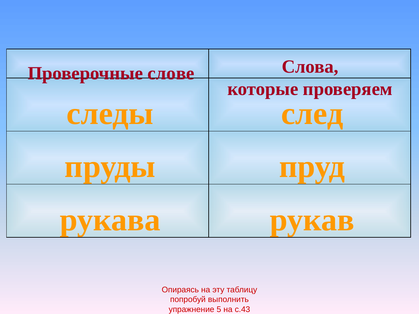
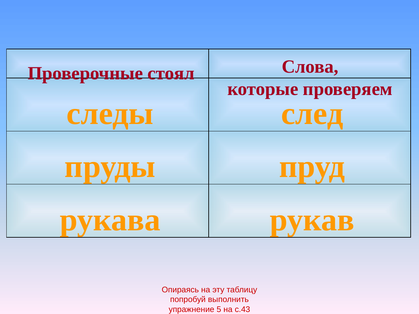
слове: слове -> стоял
